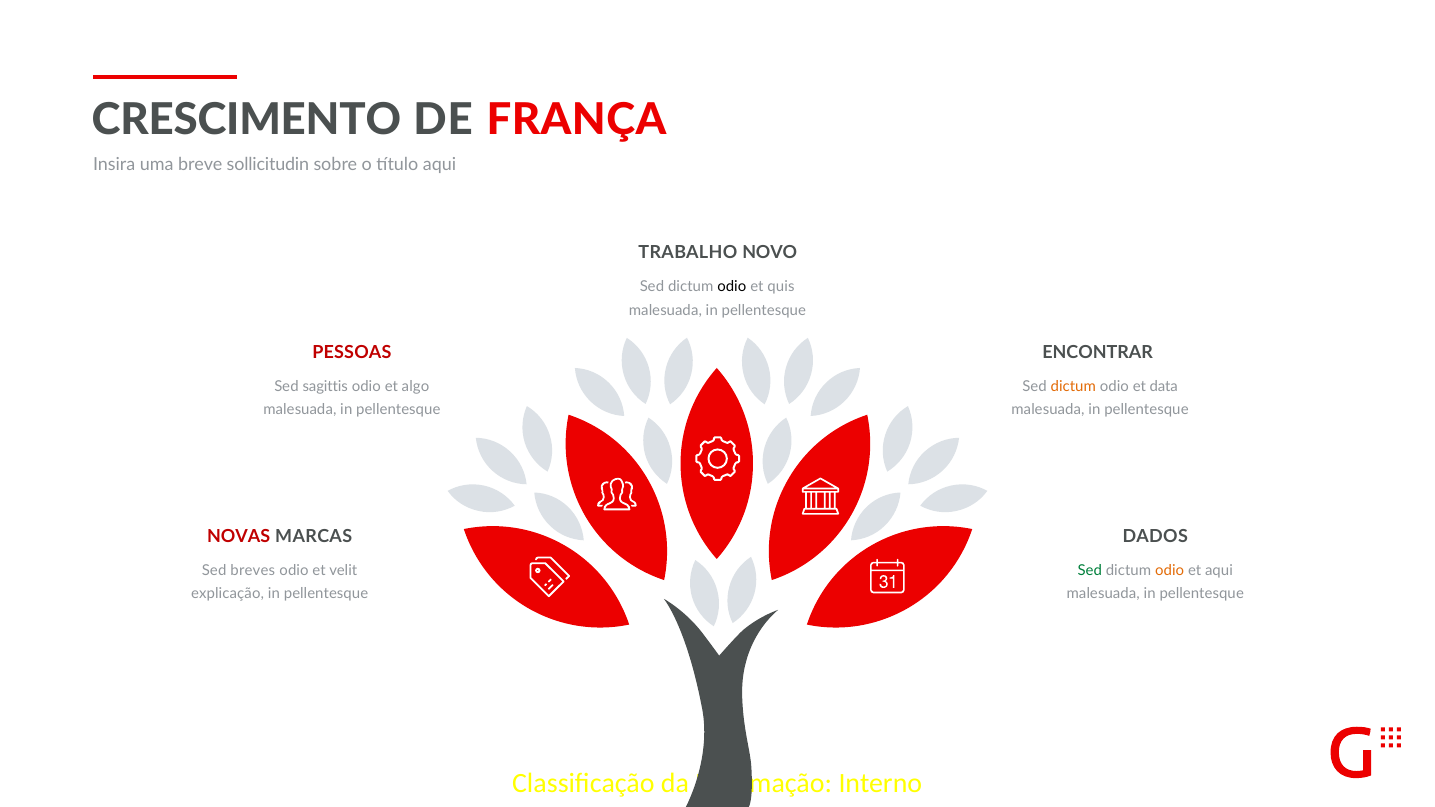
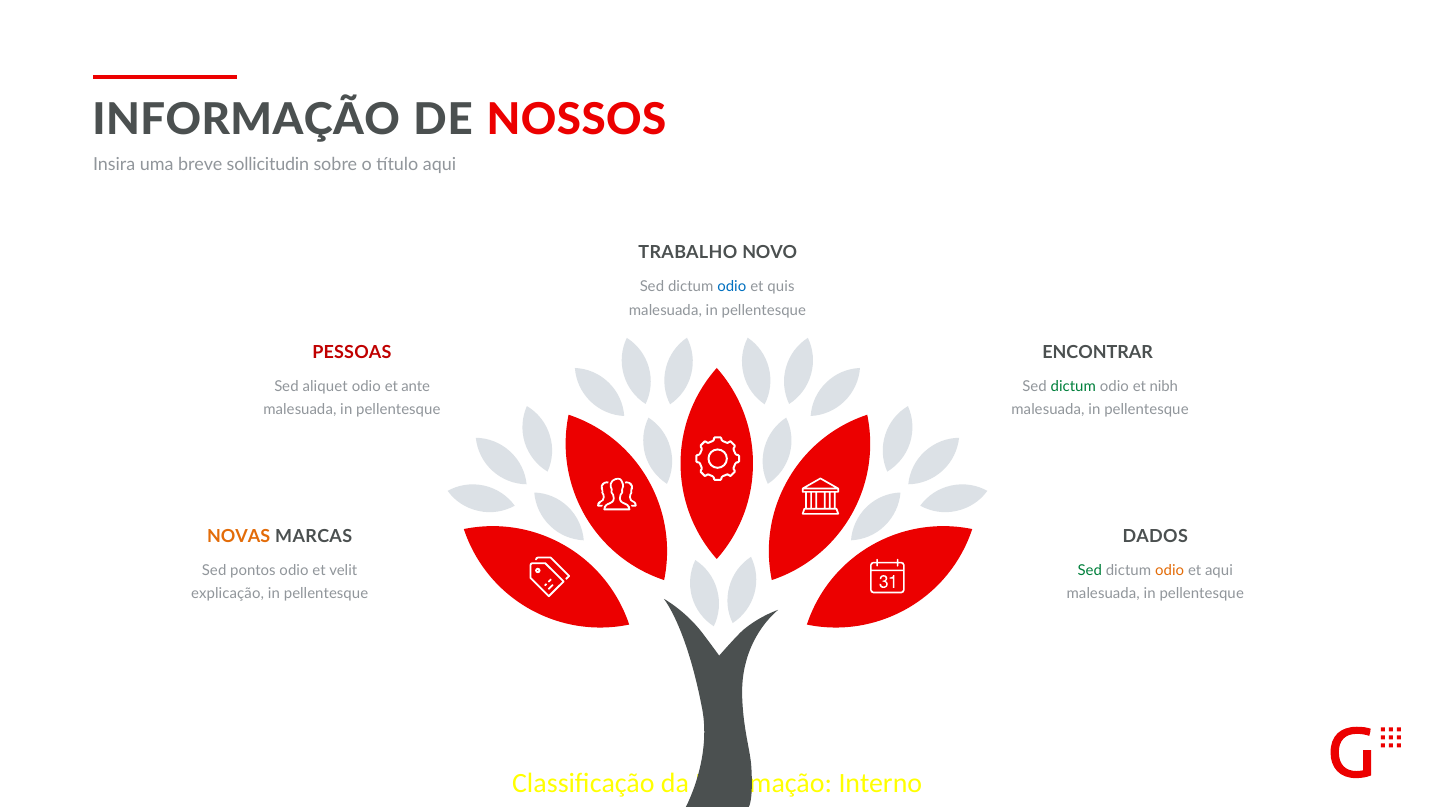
CRESCIMENTO at (246, 120): CRESCIMENTO -> INFORMAÇÃO
FRANÇA: FRANÇA -> NOSSOS
odio at (732, 287) colour: black -> blue
sagittis: sagittis -> aliquet
algo: algo -> ante
dictum at (1073, 387) colour: orange -> green
data: data -> nibh
NOVAS colour: red -> orange
breves: breves -> pontos
